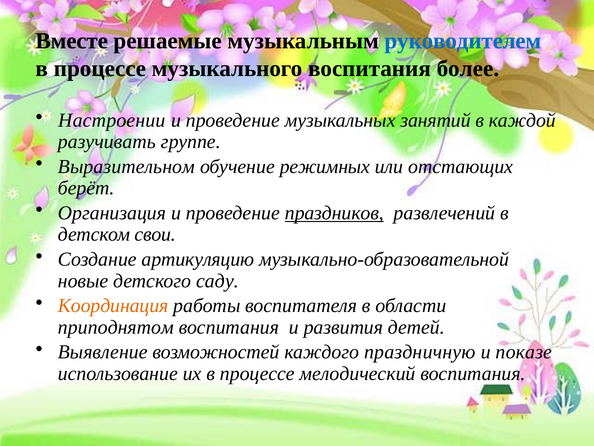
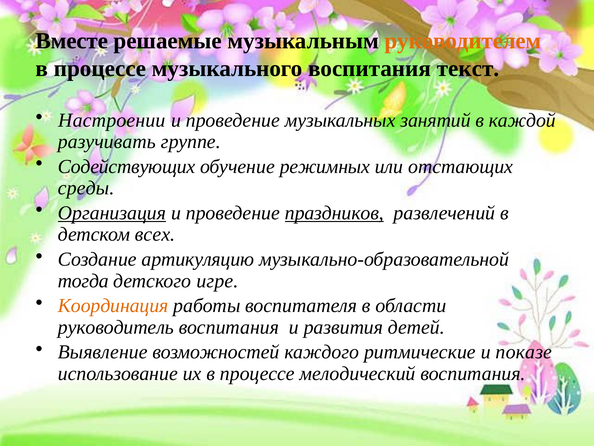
руководителем colour: blue -> orange
более: более -> текст
Выразительном: Выразительном -> Содействующих
берёт: берёт -> среды
Организация underline: none -> present
свои: свои -> всех
новые: новые -> тогда
саду: саду -> игре
приподнятом: приподнятом -> руководитель
праздничную: праздничную -> ритмические
